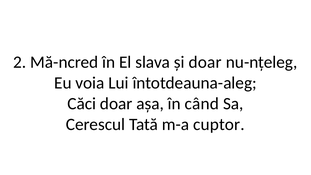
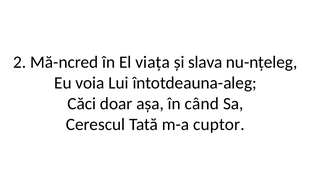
slava: slava -> viața
și doar: doar -> slava
